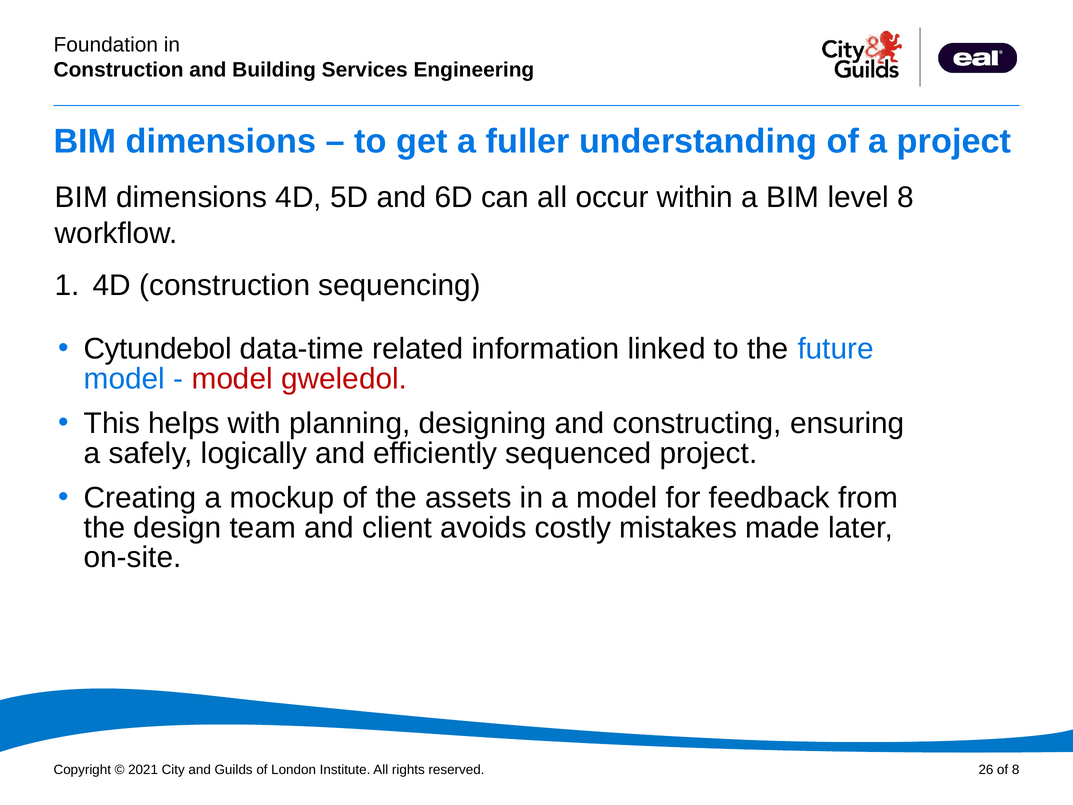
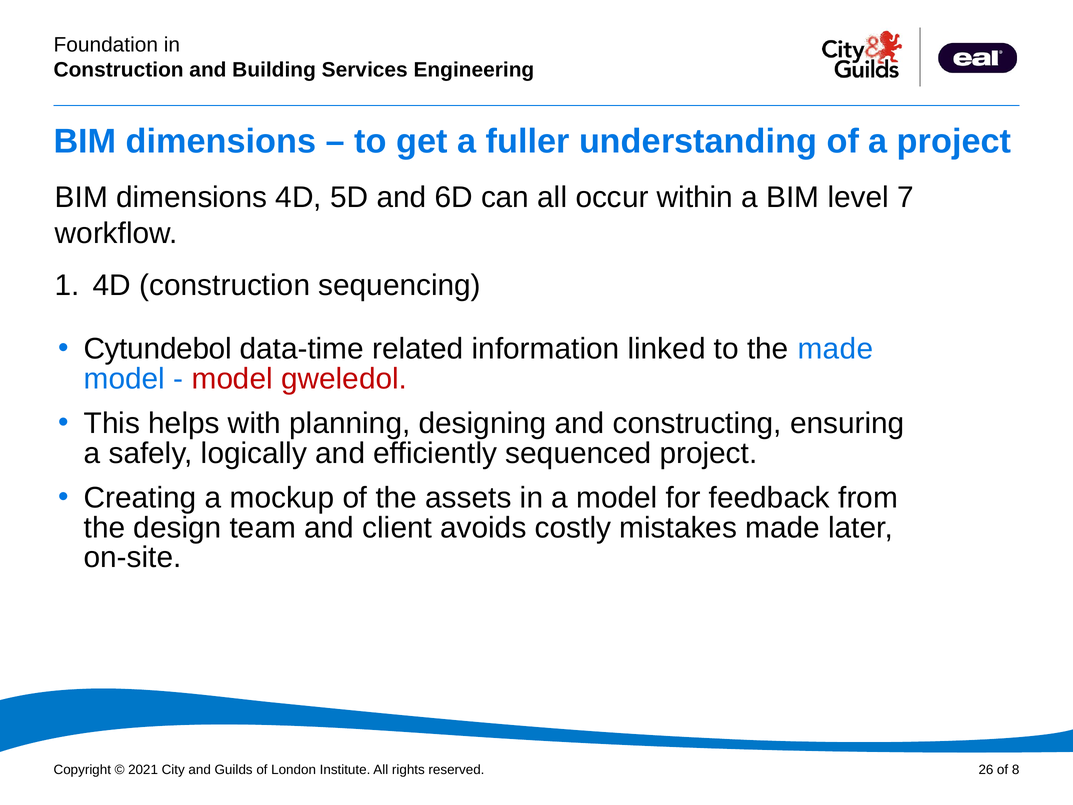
level 8: 8 -> 7
the future: future -> made
